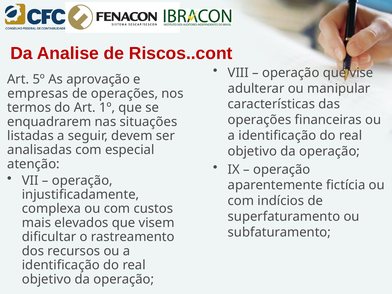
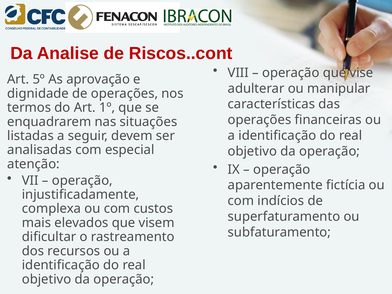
empresas: empresas -> dignidade
